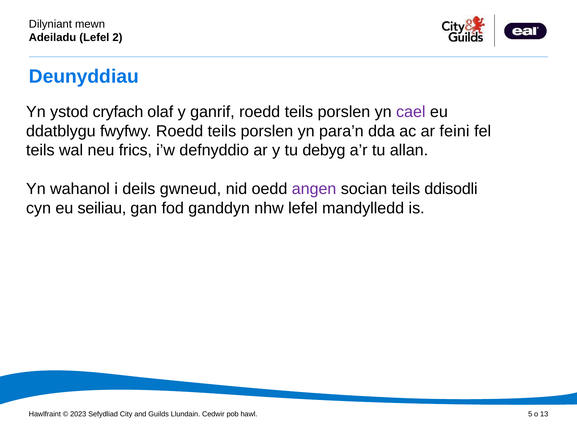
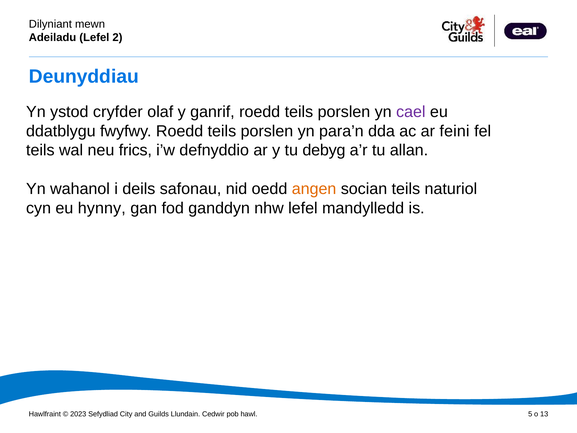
cryfach: cryfach -> cryfder
gwneud: gwneud -> safonau
angen colour: purple -> orange
ddisodli: ddisodli -> naturiol
seiliau: seiliau -> hynny
